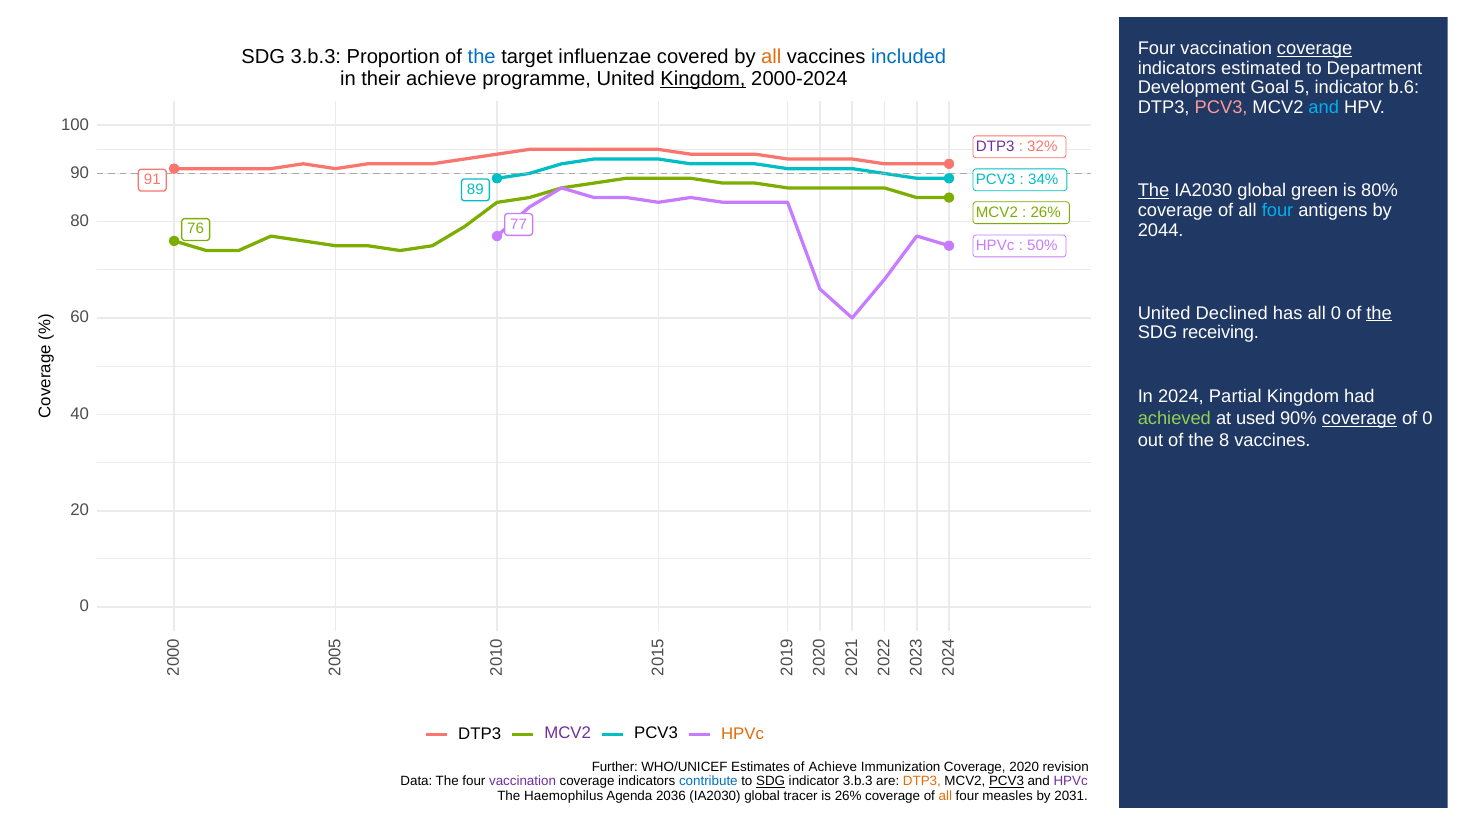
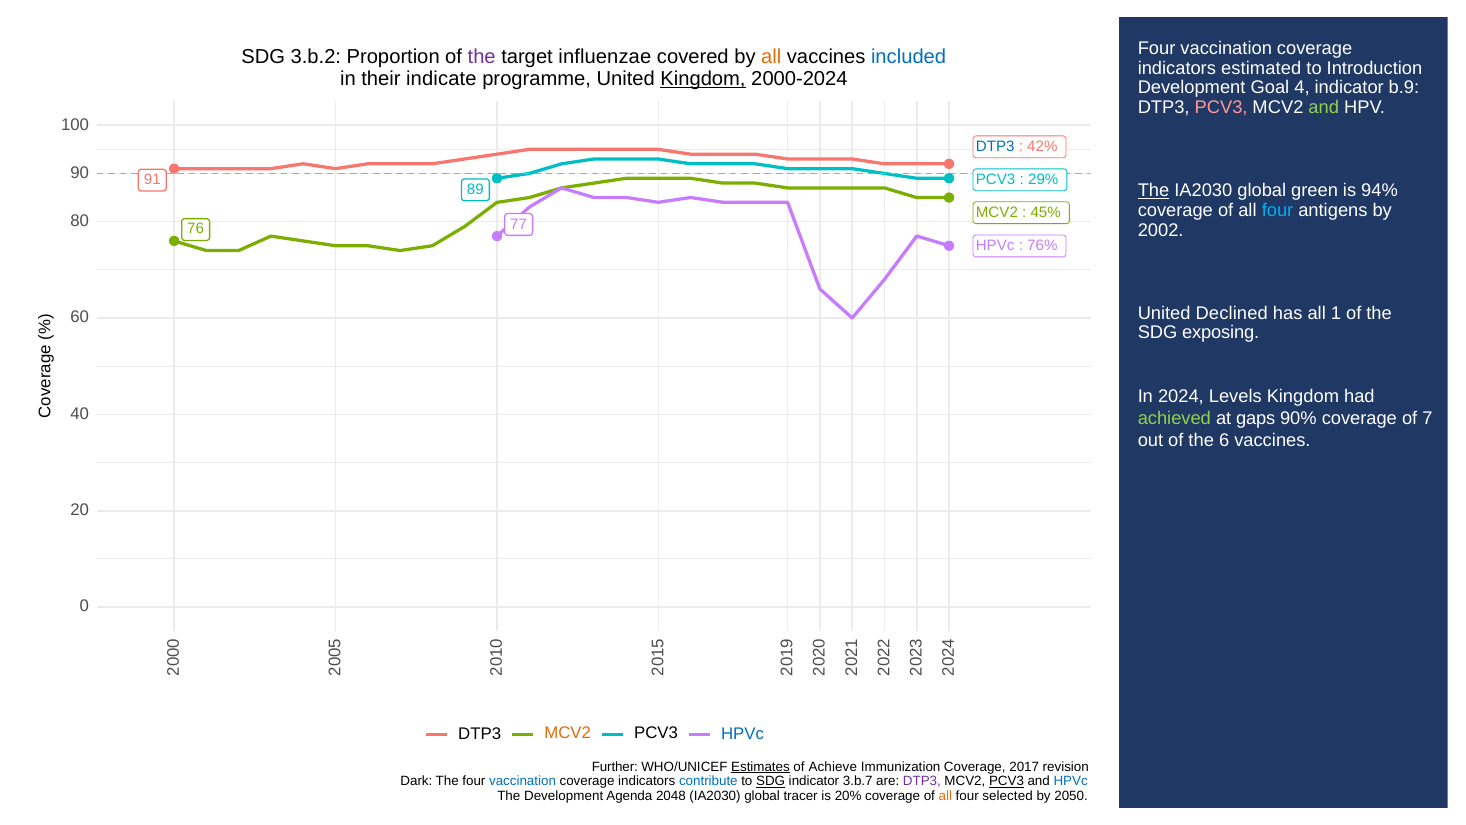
coverage at (1315, 48) underline: present -> none
SDG 3.b.3: 3.b.3 -> 3.b.2
the at (482, 57) colour: blue -> purple
Department: Department -> Introduction
their achieve: achieve -> indicate
Goal 5: 5 -> 4
b.6: b.6 -> b.9
and at (1324, 108) colour: light blue -> light green
DTP3 at (995, 146) colour: purple -> blue
32%: 32% -> 42%
34%: 34% -> 29%
80%: 80% -> 94%
26% at (1046, 212): 26% -> 45%
2044: 2044 -> 2002
50%: 50% -> 76%
all 0: 0 -> 1
the at (1379, 313) underline: present -> none
receiving: receiving -> exposing
Partial: Partial -> Levels
used: used -> gaps
coverage at (1359, 418) underline: present -> none
of 0: 0 -> 7
8: 8 -> 6
MCV2 at (568, 733) colour: purple -> orange
HPVc at (743, 733) colour: orange -> blue
Estimates underline: none -> present
2020: 2020 -> 2017
Data: Data -> Dark
vaccination at (523, 781) colour: purple -> blue
indicator 3.b.3: 3.b.3 -> 3.b.7
DTP3 at (922, 781) colour: orange -> purple
HPVc at (1071, 781) colour: purple -> blue
The Haemophilus: Haemophilus -> Development
2036: 2036 -> 2048
is 26%: 26% -> 20%
measles: measles -> selected
2031: 2031 -> 2050
